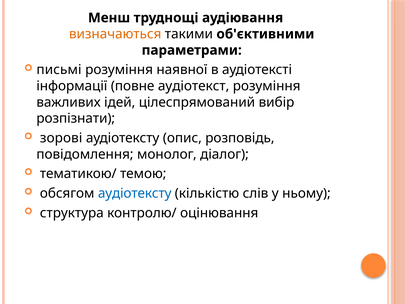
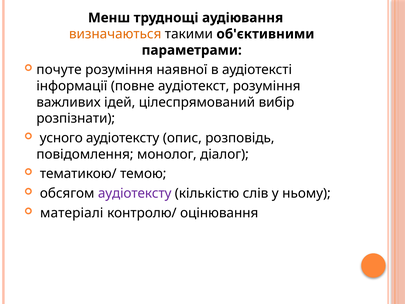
письмі: письмі -> почуте
зорові: зорові -> усного
аудіотексту at (135, 193) colour: blue -> purple
структура: структура -> матеріалі
